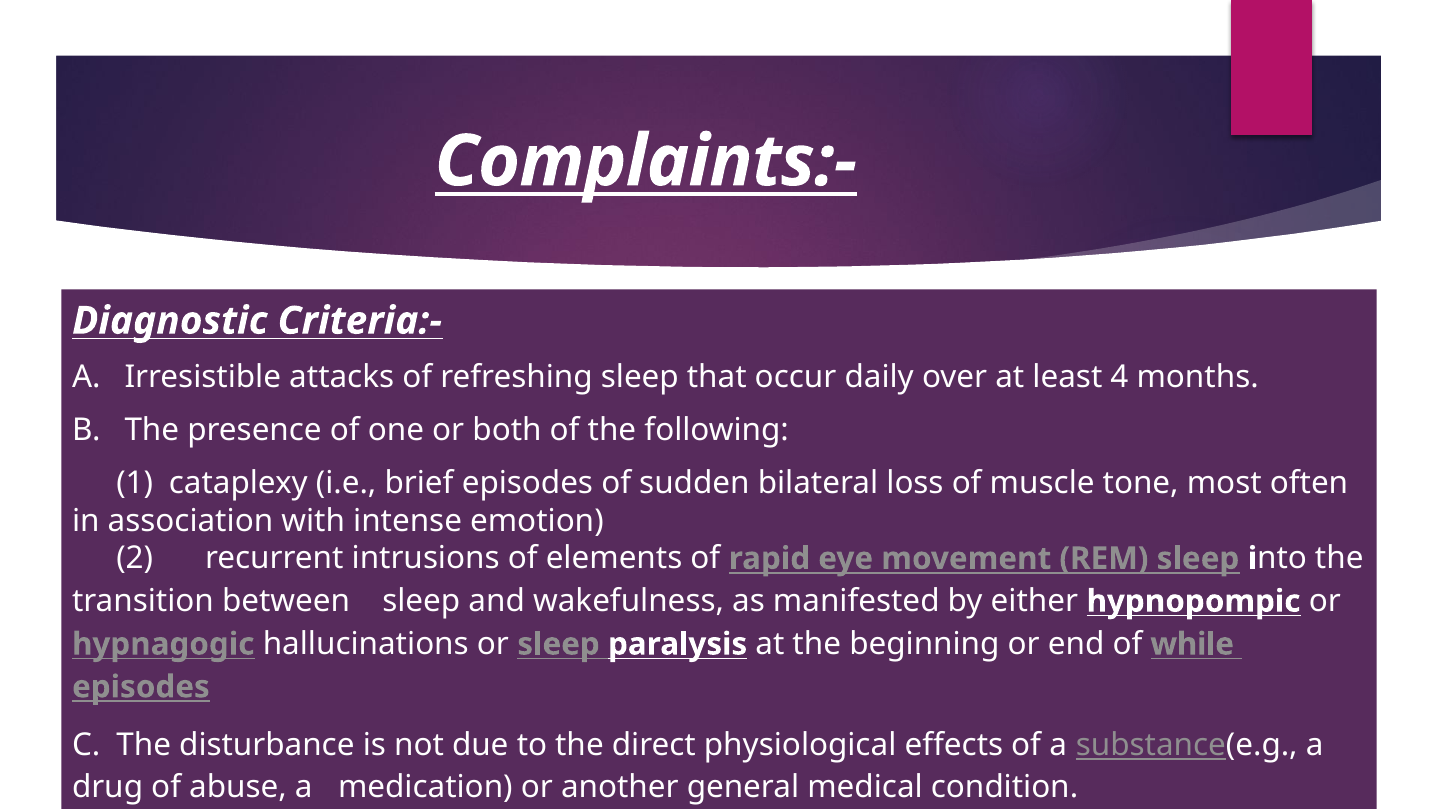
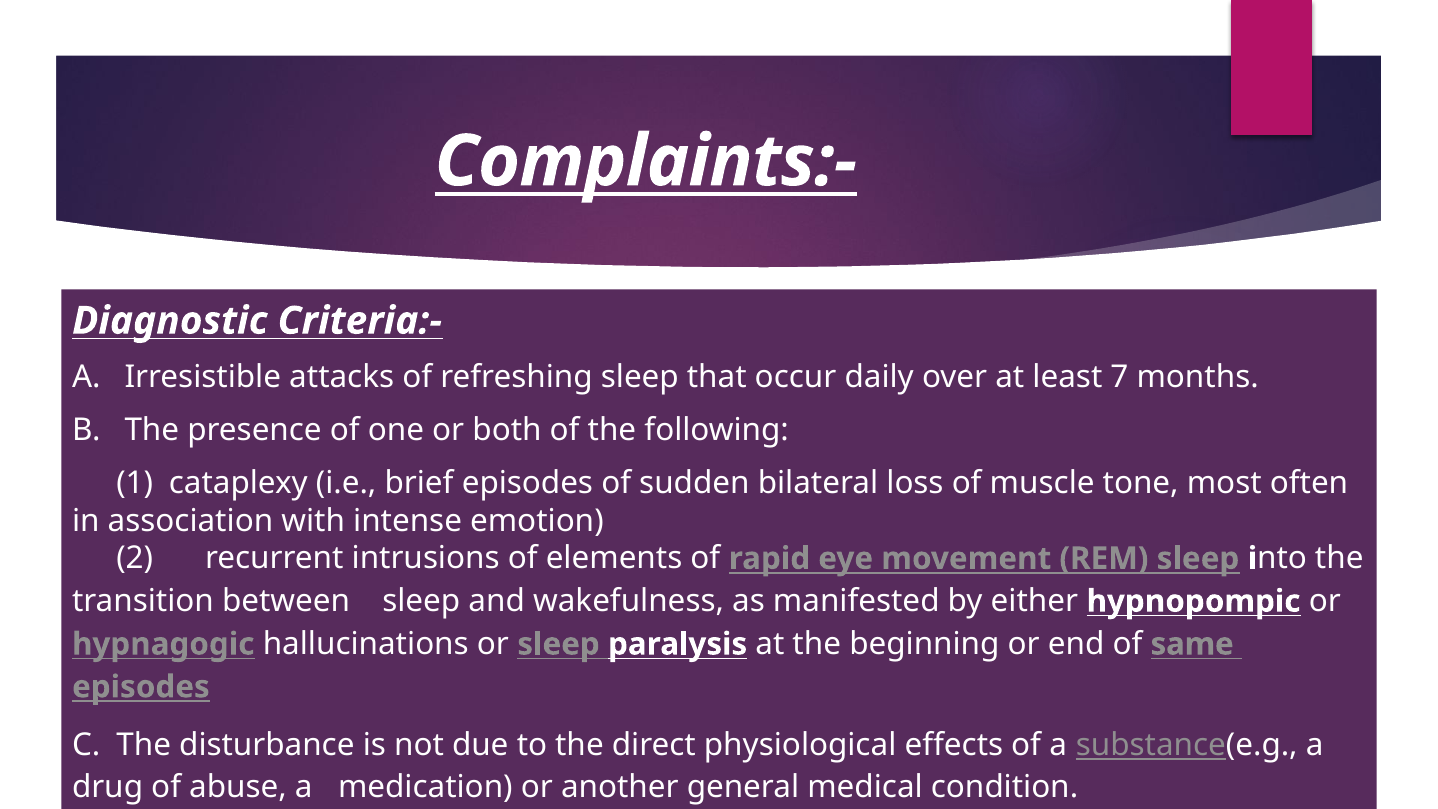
4: 4 -> 7
while: while -> same
